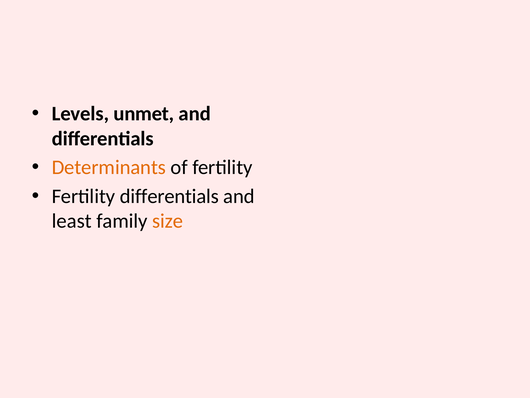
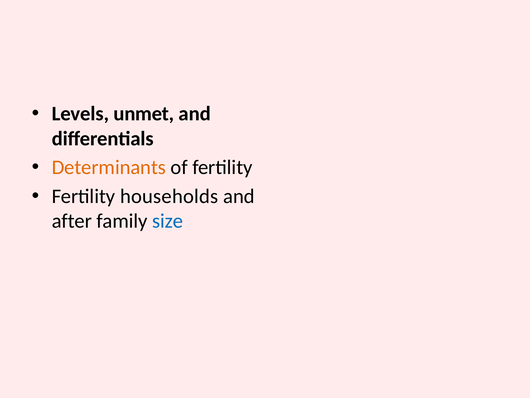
Fertility differentials: differentials -> households
least: least -> after
size colour: orange -> blue
